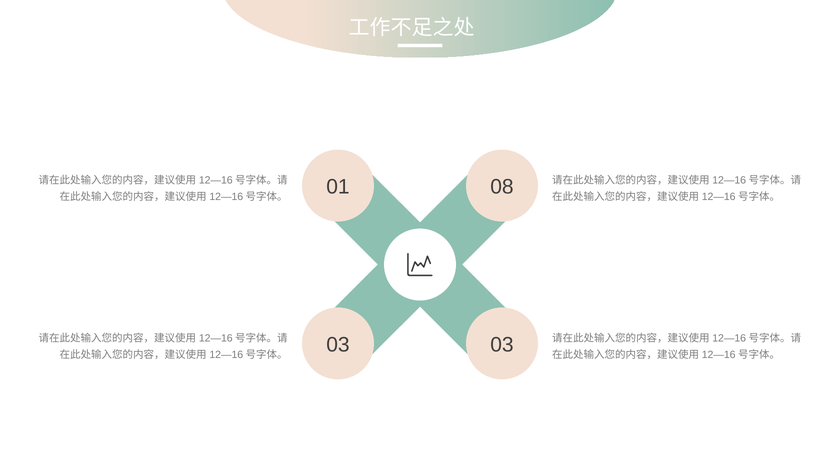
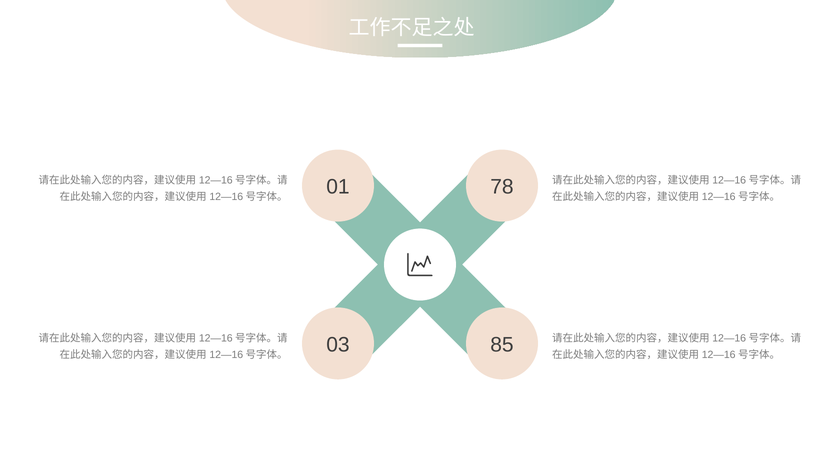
08: 08 -> 78
03 03: 03 -> 85
